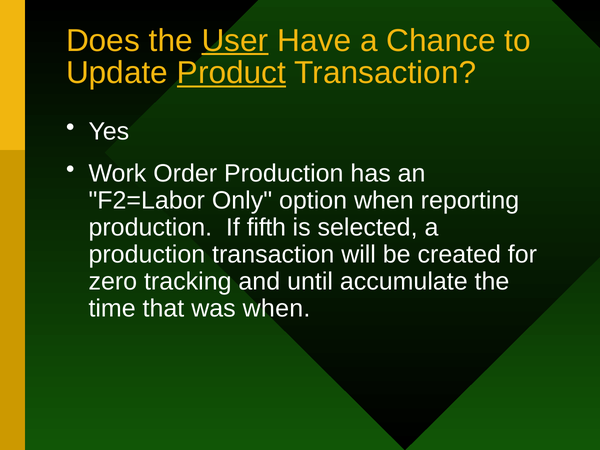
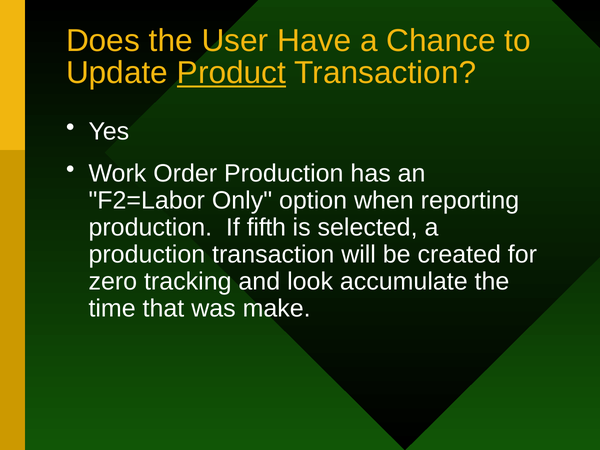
User underline: present -> none
until: until -> look
was when: when -> make
